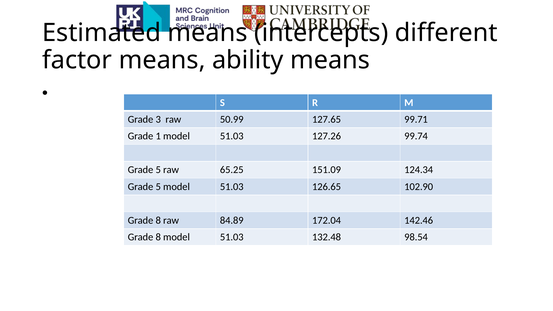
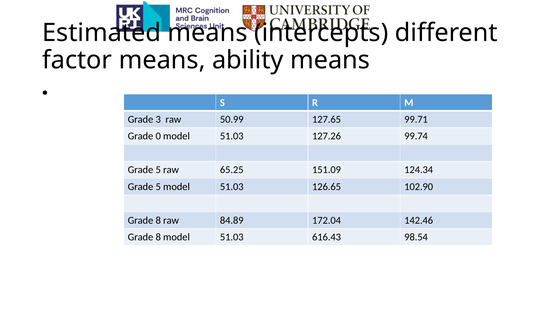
1: 1 -> 0
132.48: 132.48 -> 616.43
